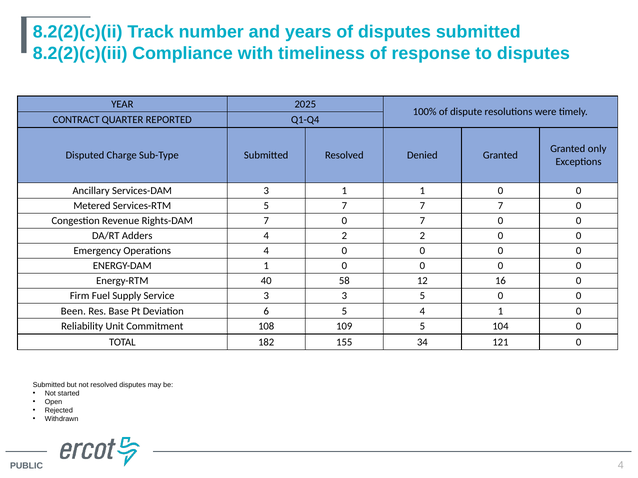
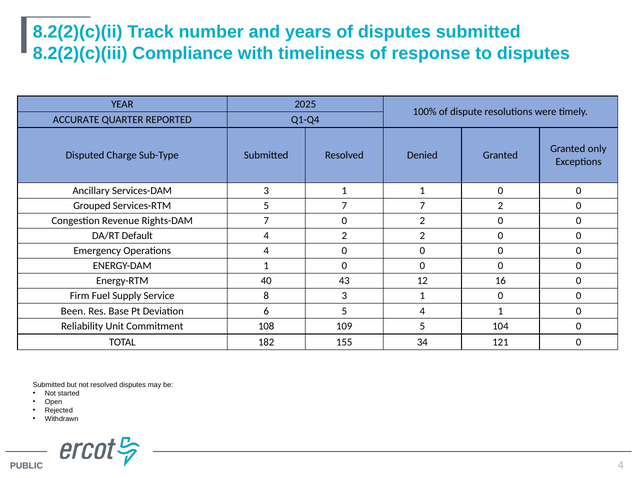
CONTRACT: CONTRACT -> ACCURATE
Metered: Metered -> Grouped
7 7 7: 7 -> 2
0 7: 7 -> 2
Adders: Adders -> Default
58: 58 -> 43
Service 3: 3 -> 8
5 at (422, 296): 5 -> 1
